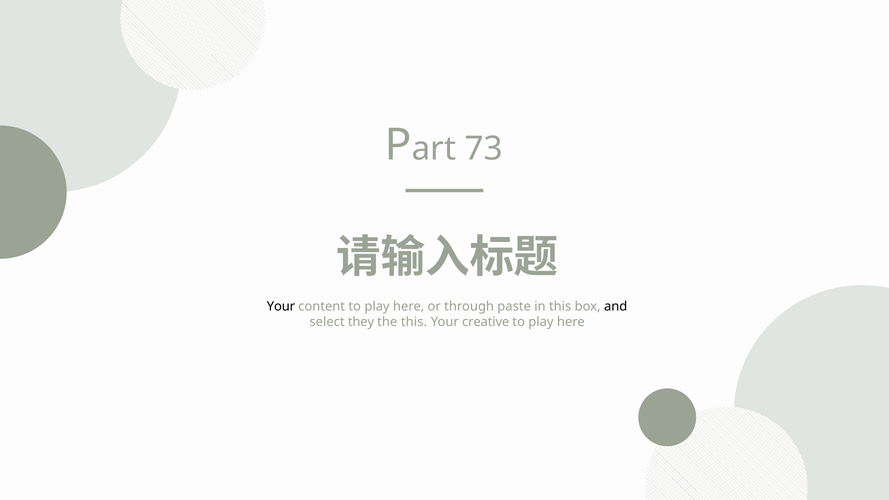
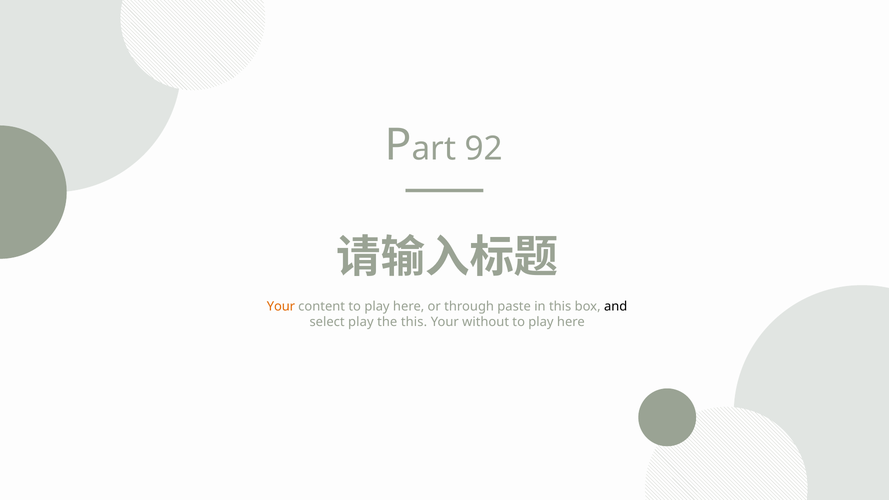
73: 73 -> 92
Your at (281, 306) colour: black -> orange
select they: they -> play
creative: creative -> without
